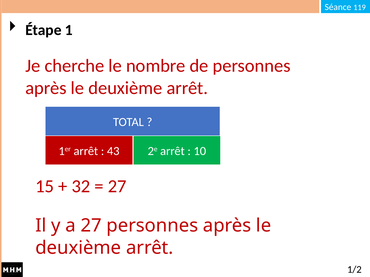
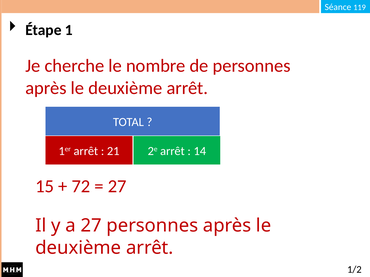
43: 43 -> 21
10: 10 -> 14
32: 32 -> 72
